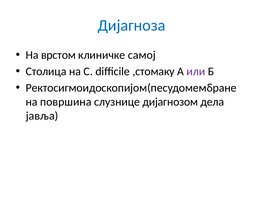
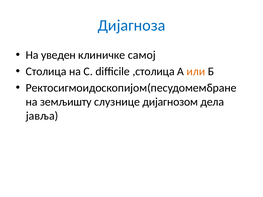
врстом: врстом -> уведен
,стомаку: ,стомаку -> ,столица
или colour: purple -> orange
површина: површина -> земљишту
